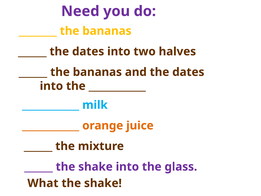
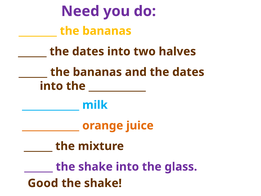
What: What -> Good
